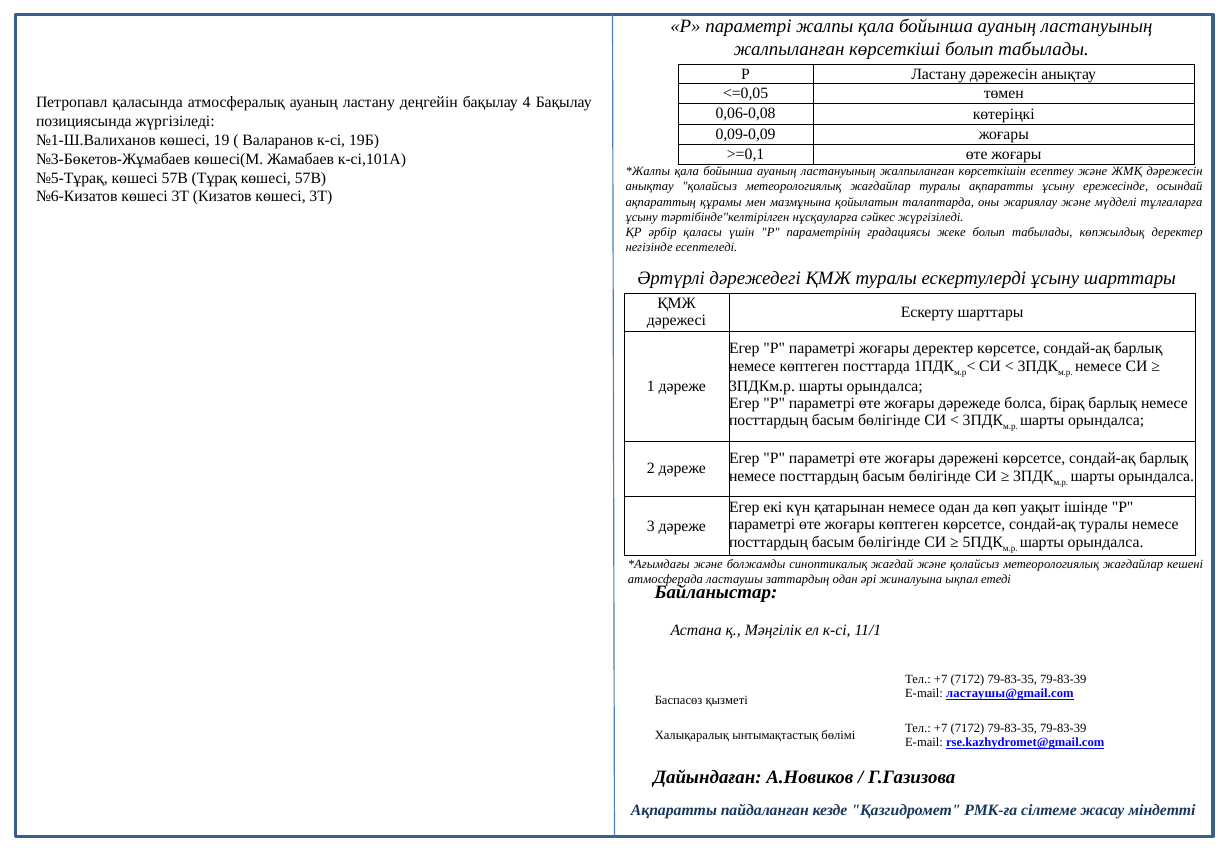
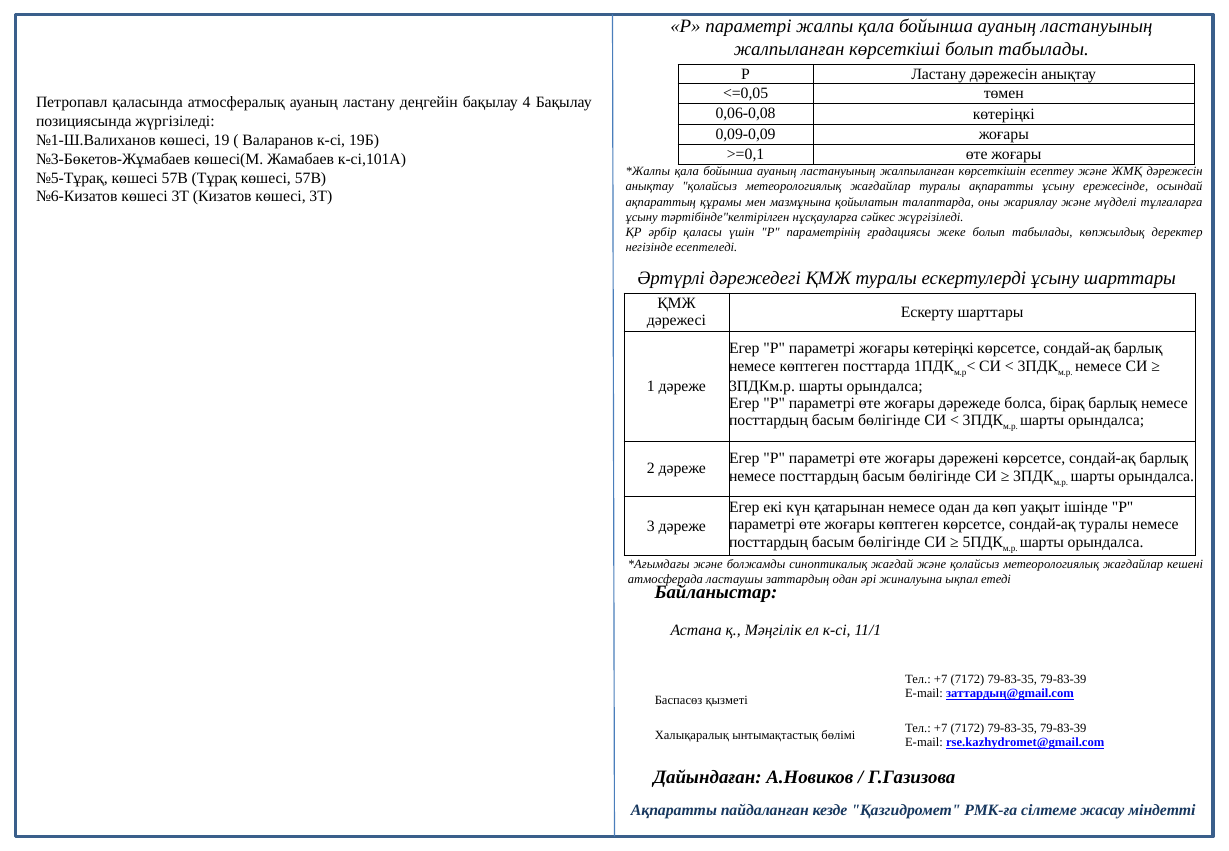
жоғары деректер: деректер -> көтеріңкі
ластаушы@gmail.com: ластаушы@gmail.com -> заттардың@gmail.com
